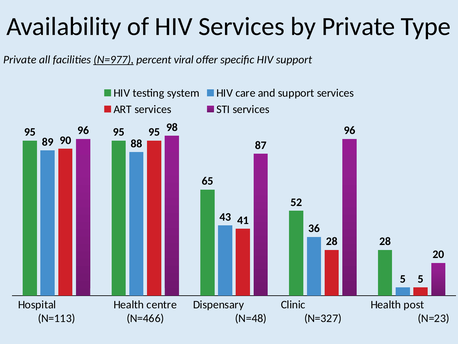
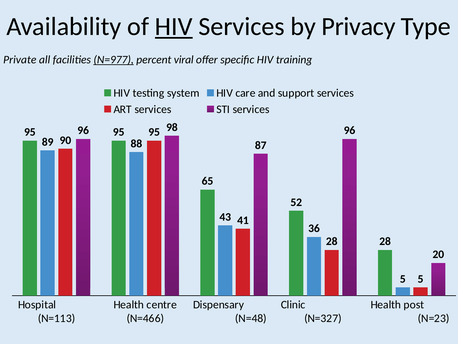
HIV at (174, 27) underline: none -> present
by Private: Private -> Privacy
HIV support: support -> training
